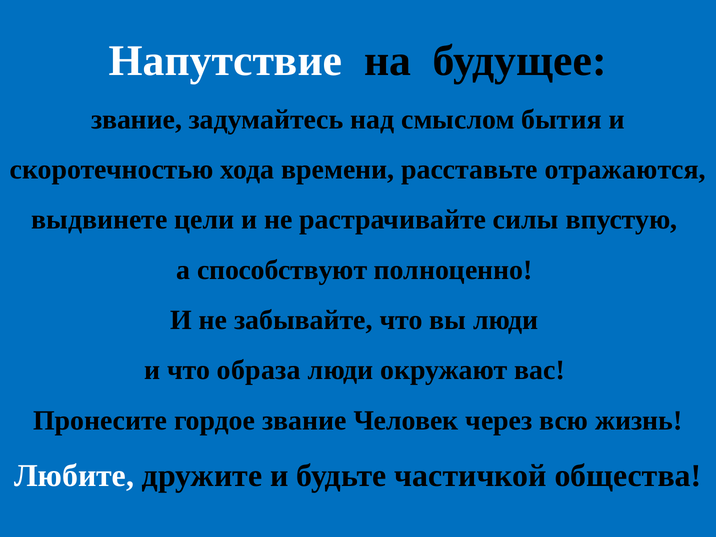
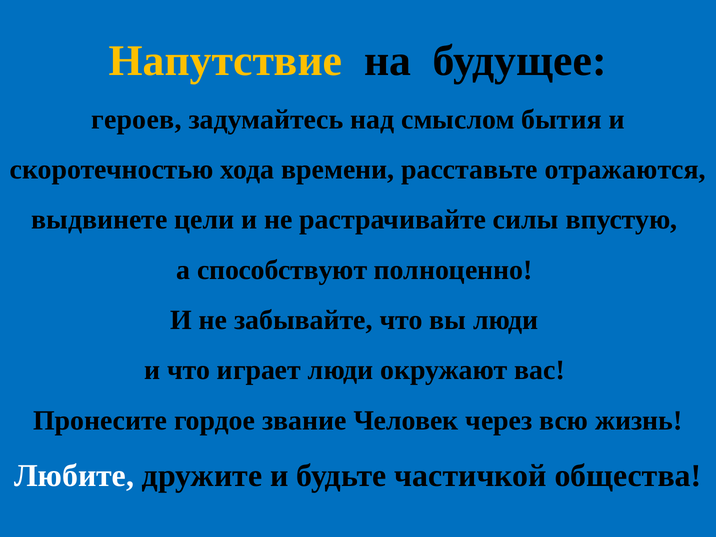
Напутствие colour: white -> yellow
звание at (137, 119): звание -> героев
образа: образа -> играет
